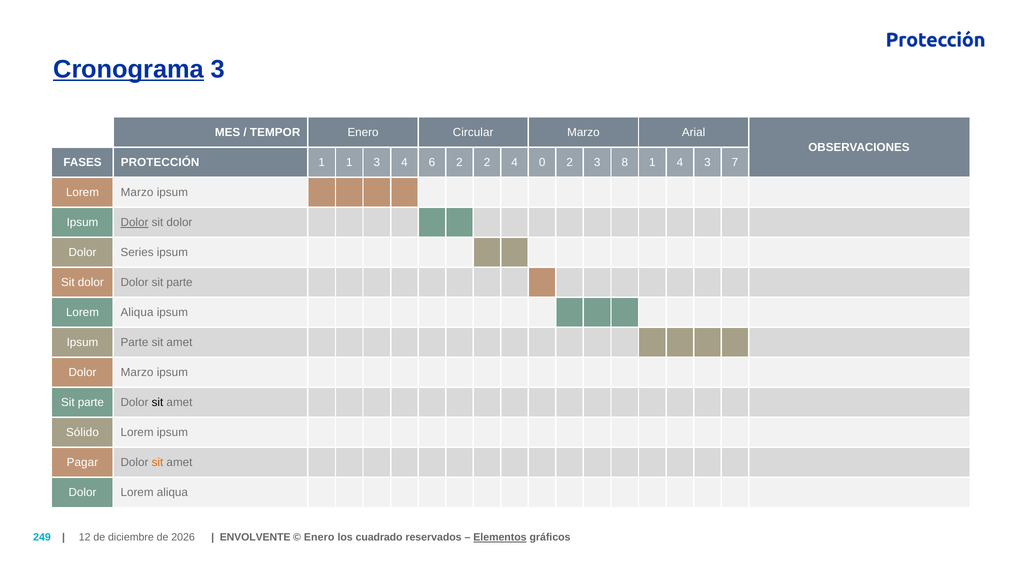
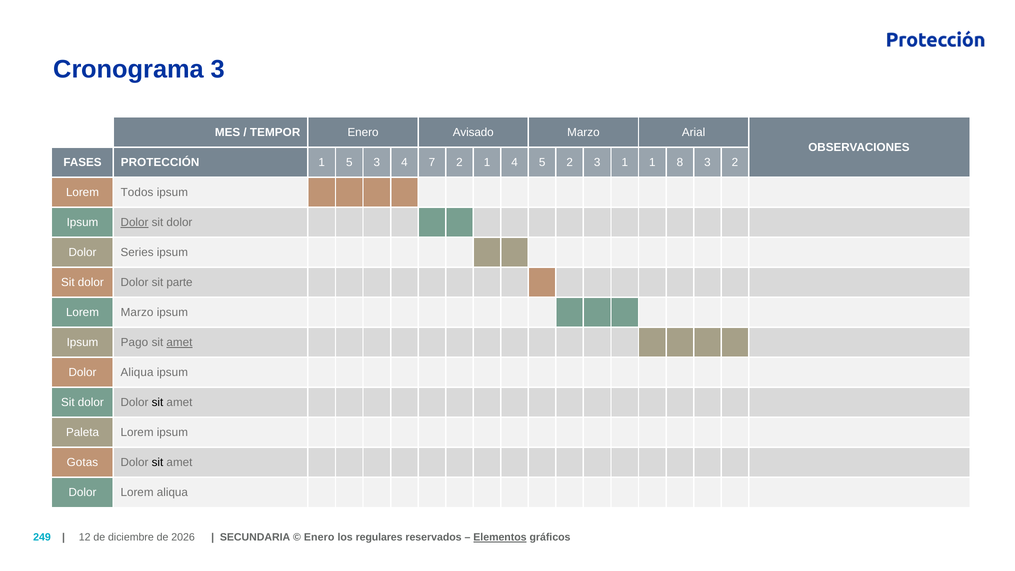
Cronograma underline: present -> none
Circular: Circular -> Avisado
1 1: 1 -> 5
6: 6 -> 7
2 2: 2 -> 1
4 0: 0 -> 5
3 8: 8 -> 1
1 4: 4 -> 8
3 7: 7 -> 2
Lorem Marzo: Marzo -> Todos
Aliqua at (137, 312): Aliqua -> Marzo
Ipsum Parte: Parte -> Pago
amet at (179, 342) underline: none -> present
Dolor Marzo: Marzo -> Aliqua
parte at (91, 402): parte -> dolor
Sólido: Sólido -> Paleta
Pagar: Pagar -> Gotas
sit at (157, 462) colour: orange -> black
ENVOLVENTE: ENVOLVENTE -> SECUNDARIA
cuadrado: cuadrado -> regulares
